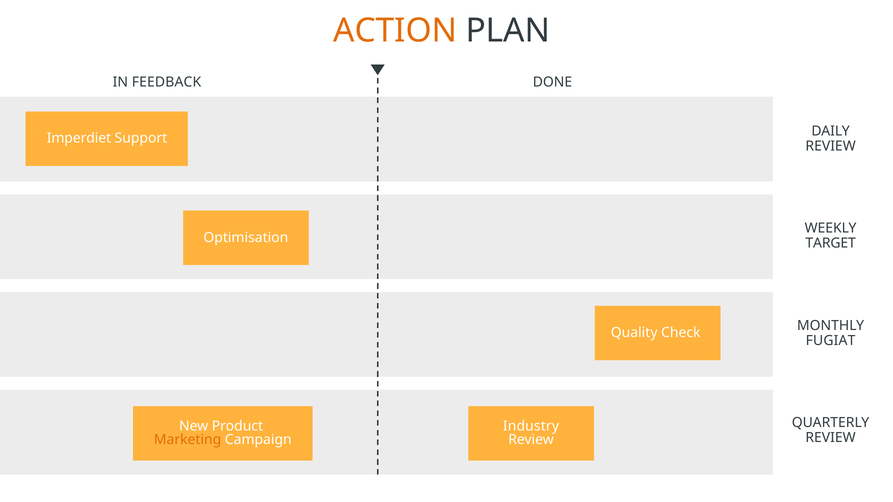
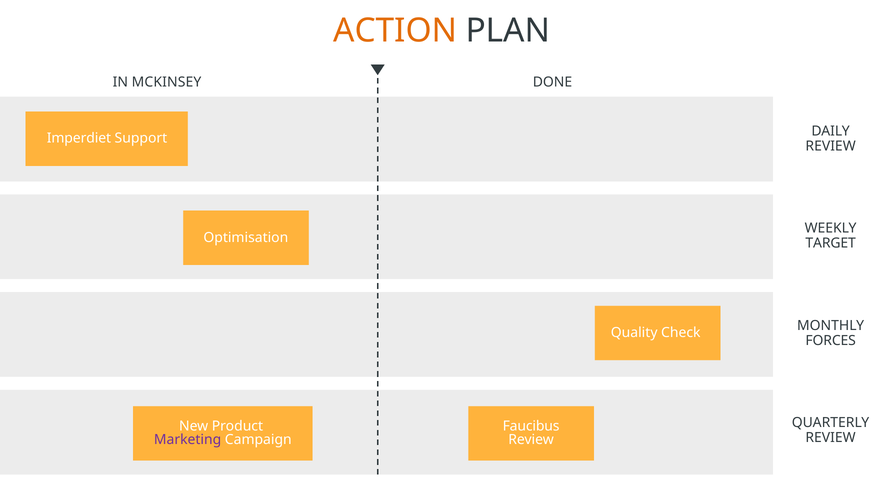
FEEDBACK: FEEDBACK -> MCKINSEY
FUGIAT: FUGIAT -> FORCES
Industry: Industry -> Faucibus
Marketing colour: orange -> purple
